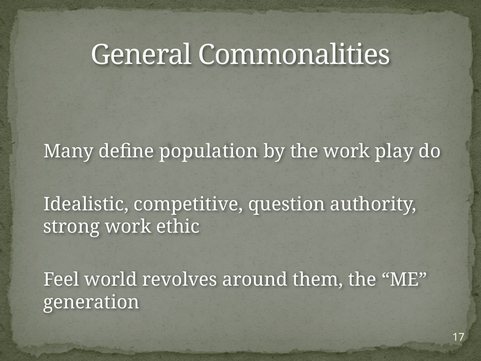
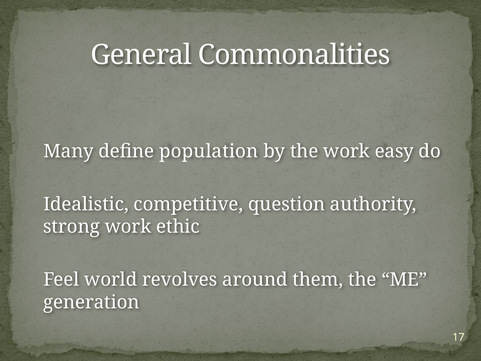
play: play -> easy
